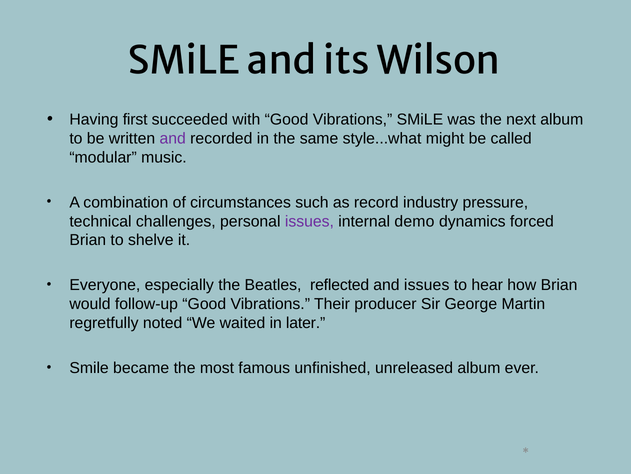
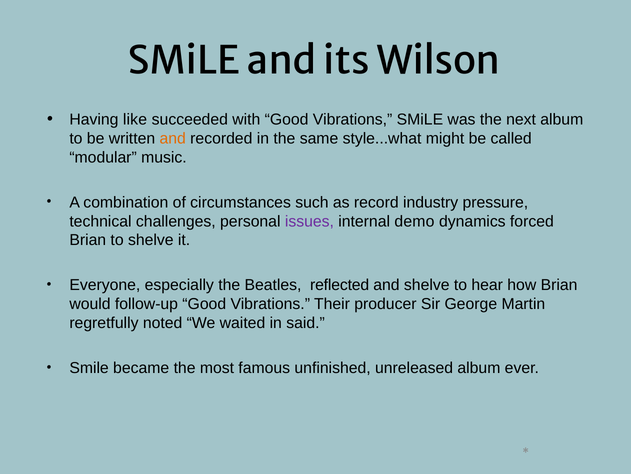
first: first -> like
and at (173, 138) colour: purple -> orange
and issues: issues -> shelve
later: later -> said
